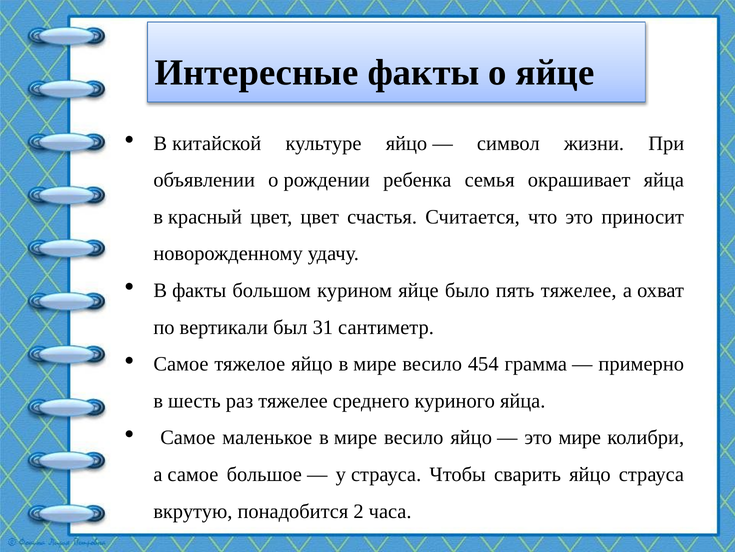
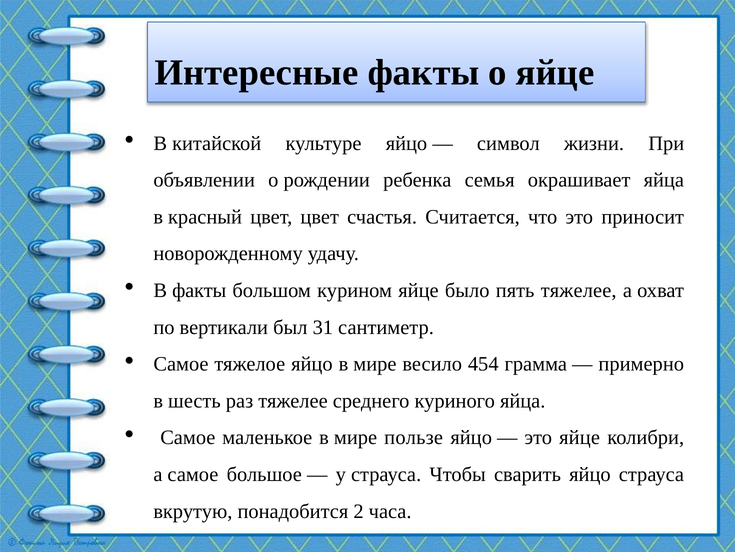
маленькое в мире весило: весило -> пользе
это мире: мире -> яйце
